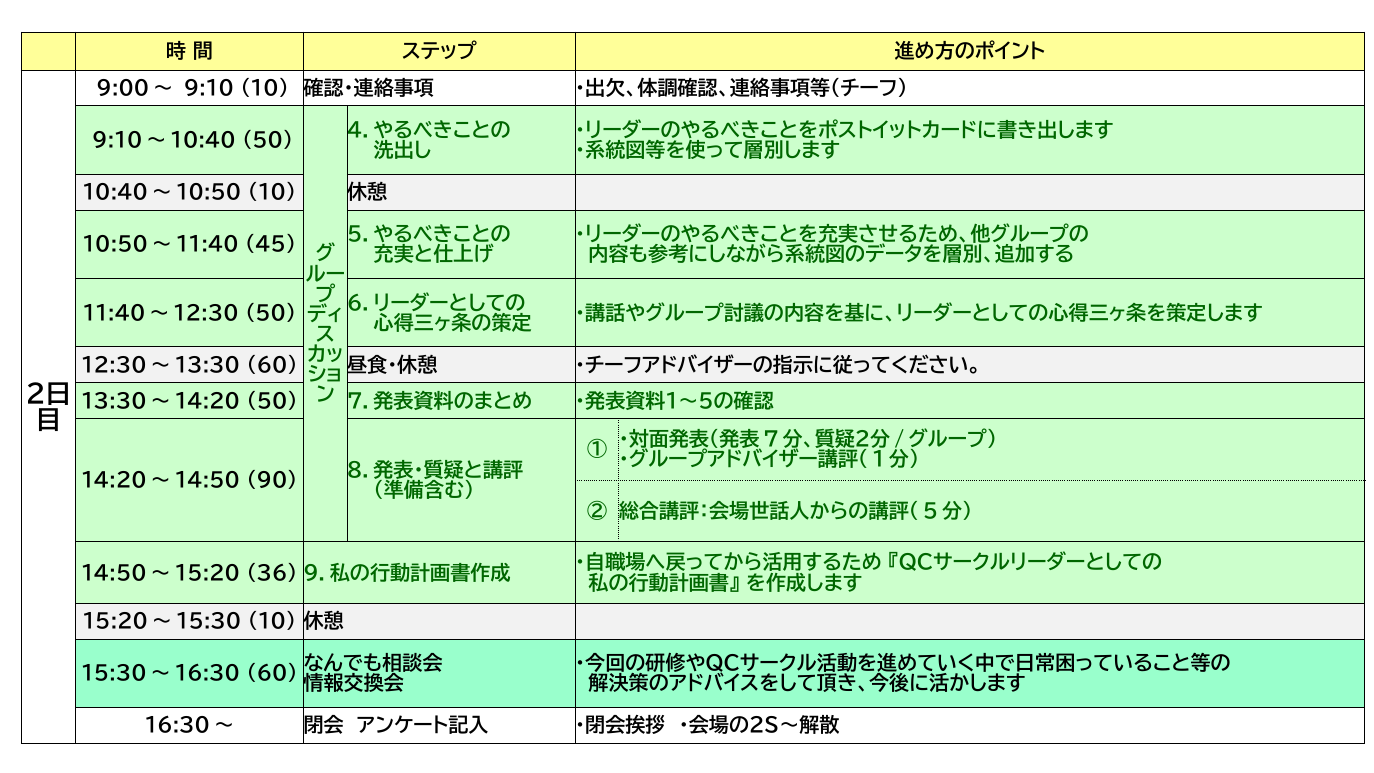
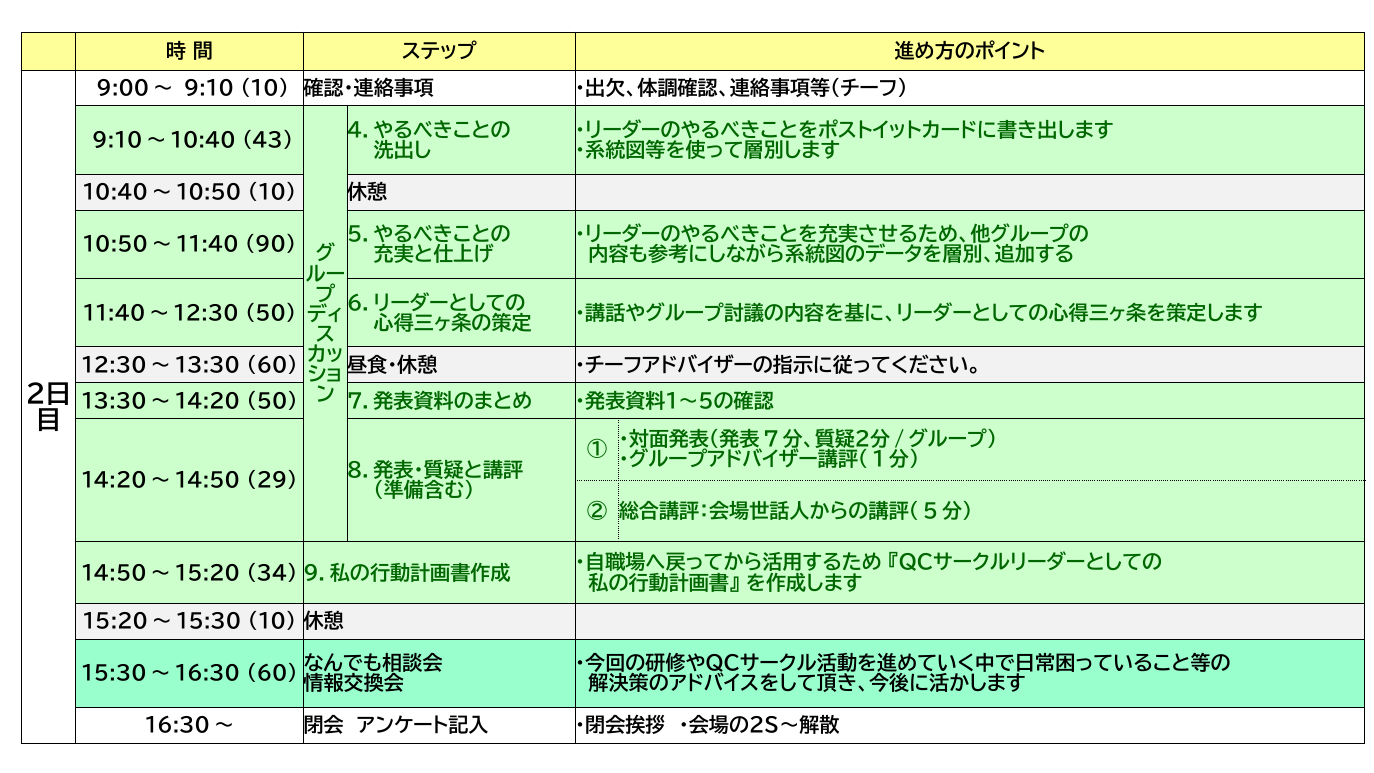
9:10～10:40 50: 50 -> 43
45: 45 -> 90
90: 90 -> 29
36: 36 -> 34
